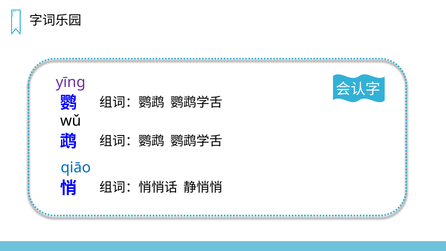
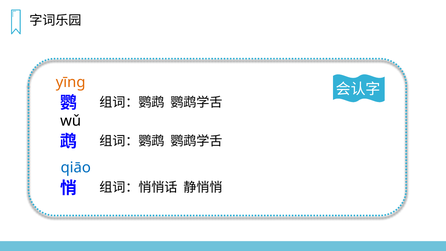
yīnɡ colour: purple -> orange
